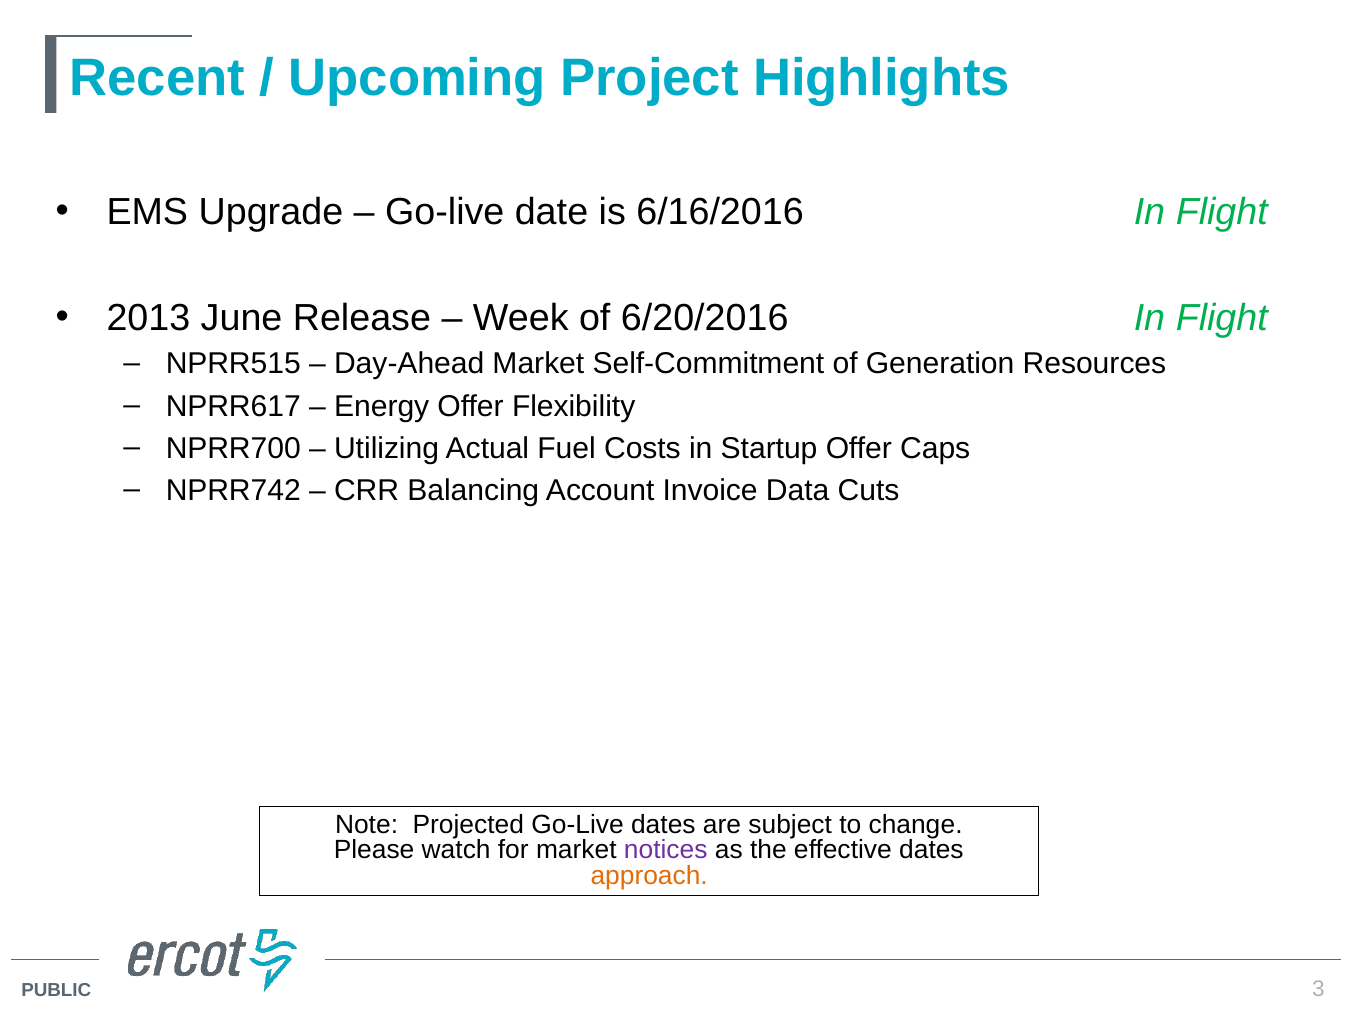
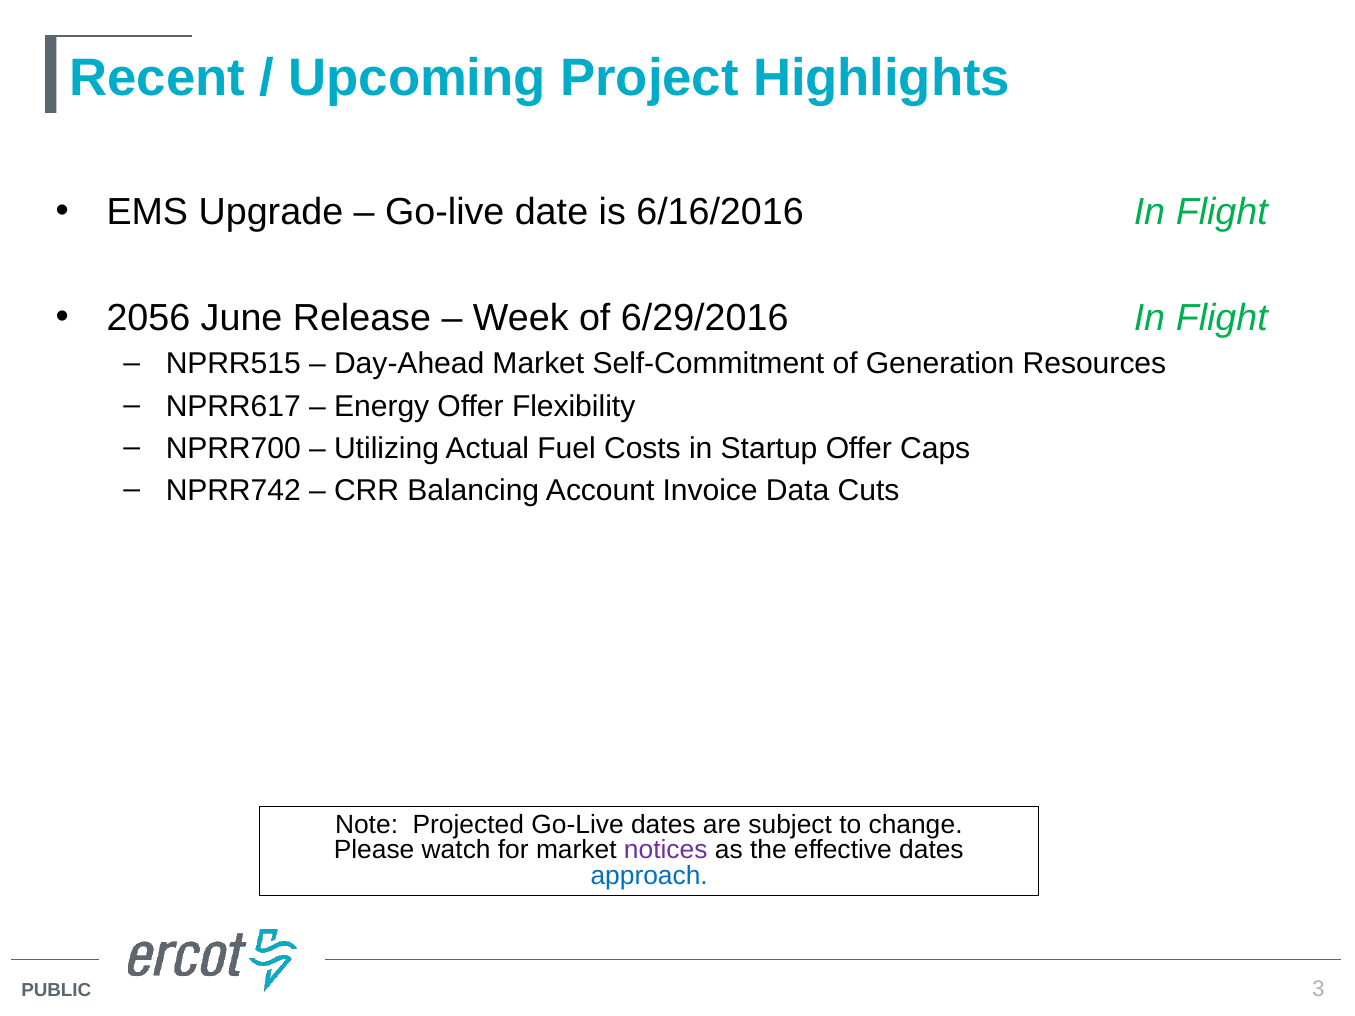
2013: 2013 -> 2056
6/20/2016: 6/20/2016 -> 6/29/2016
approach colour: orange -> blue
